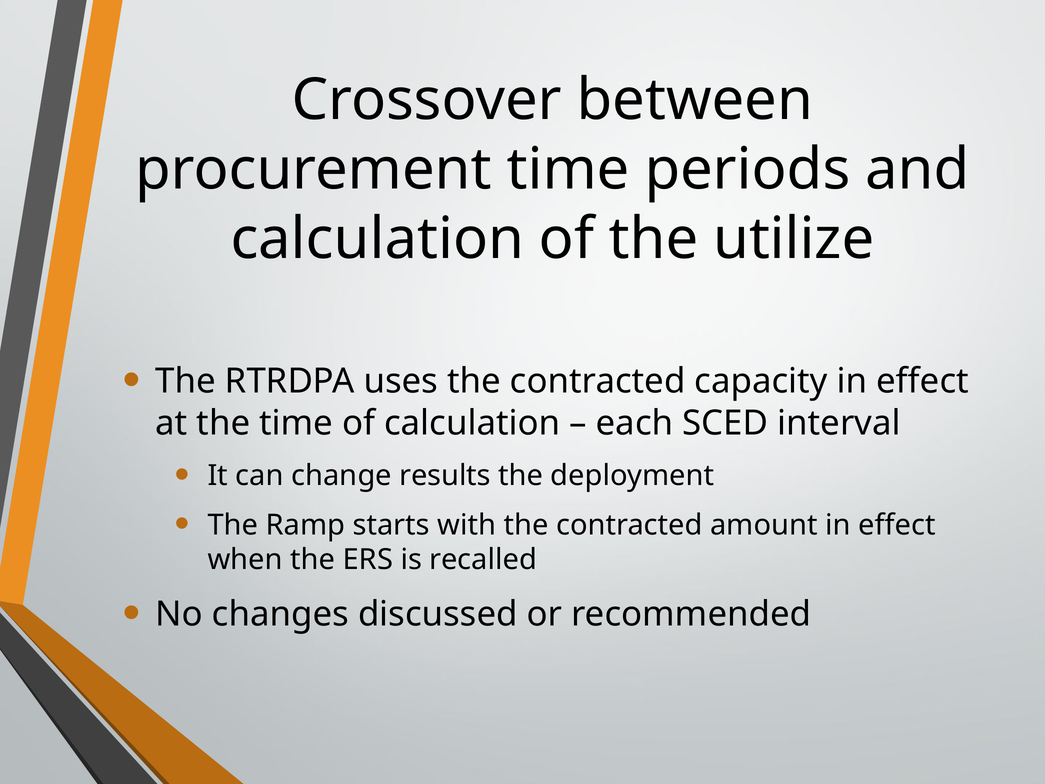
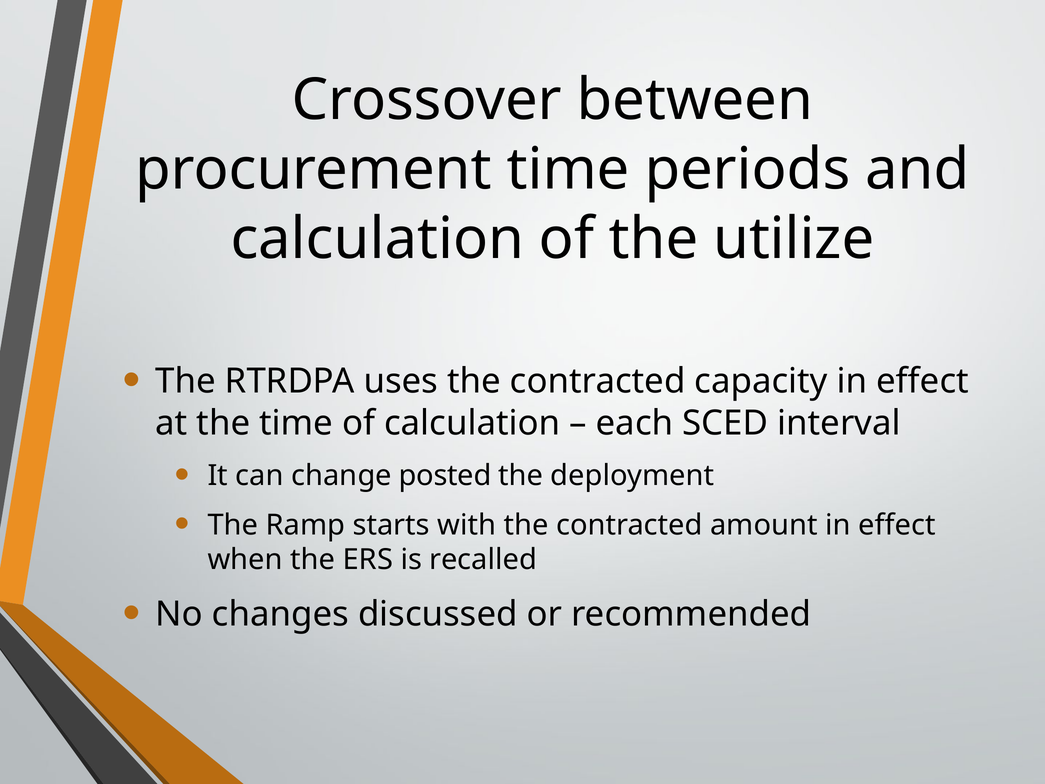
results: results -> posted
